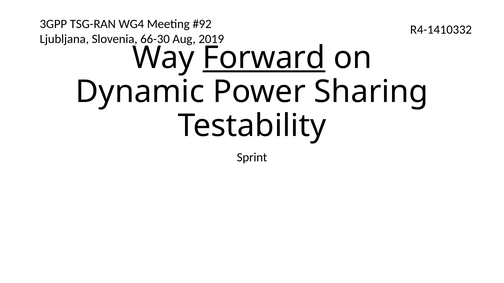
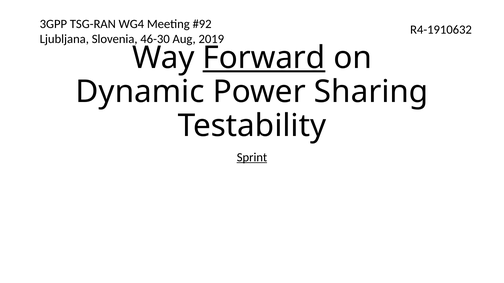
R4-1410332: R4-1410332 -> R4-1910632
66-30: 66-30 -> 46-30
Sprint underline: none -> present
